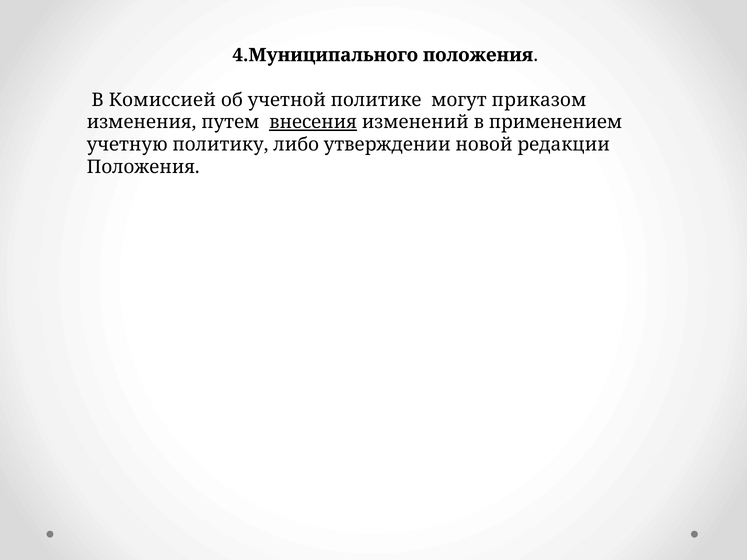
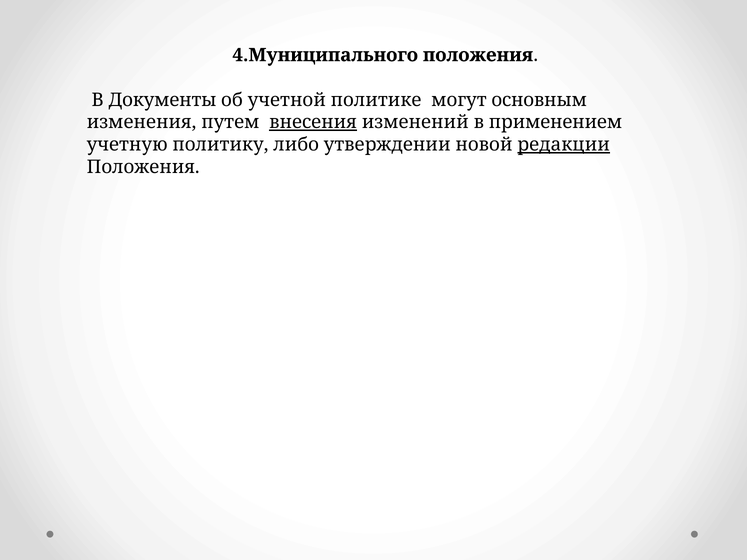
Комиссией: Комиссией -> Документы
приказом: приказом -> основным
редакции underline: none -> present
